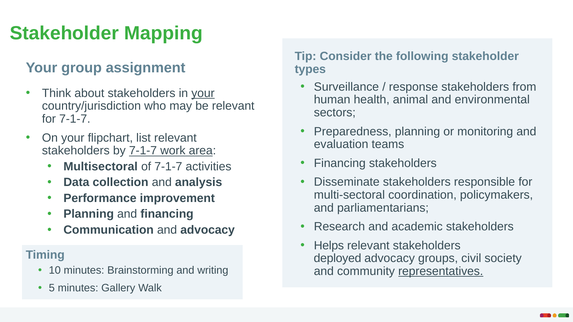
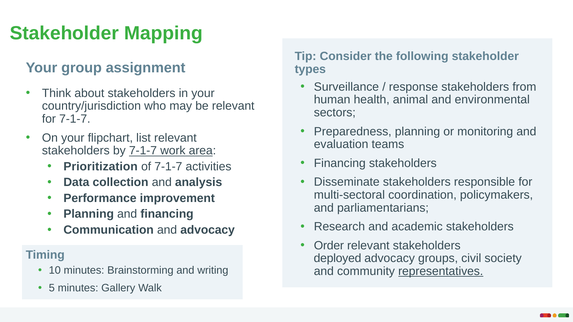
your at (203, 93) underline: present -> none
Multisectoral: Multisectoral -> Prioritization
Helps: Helps -> Order
